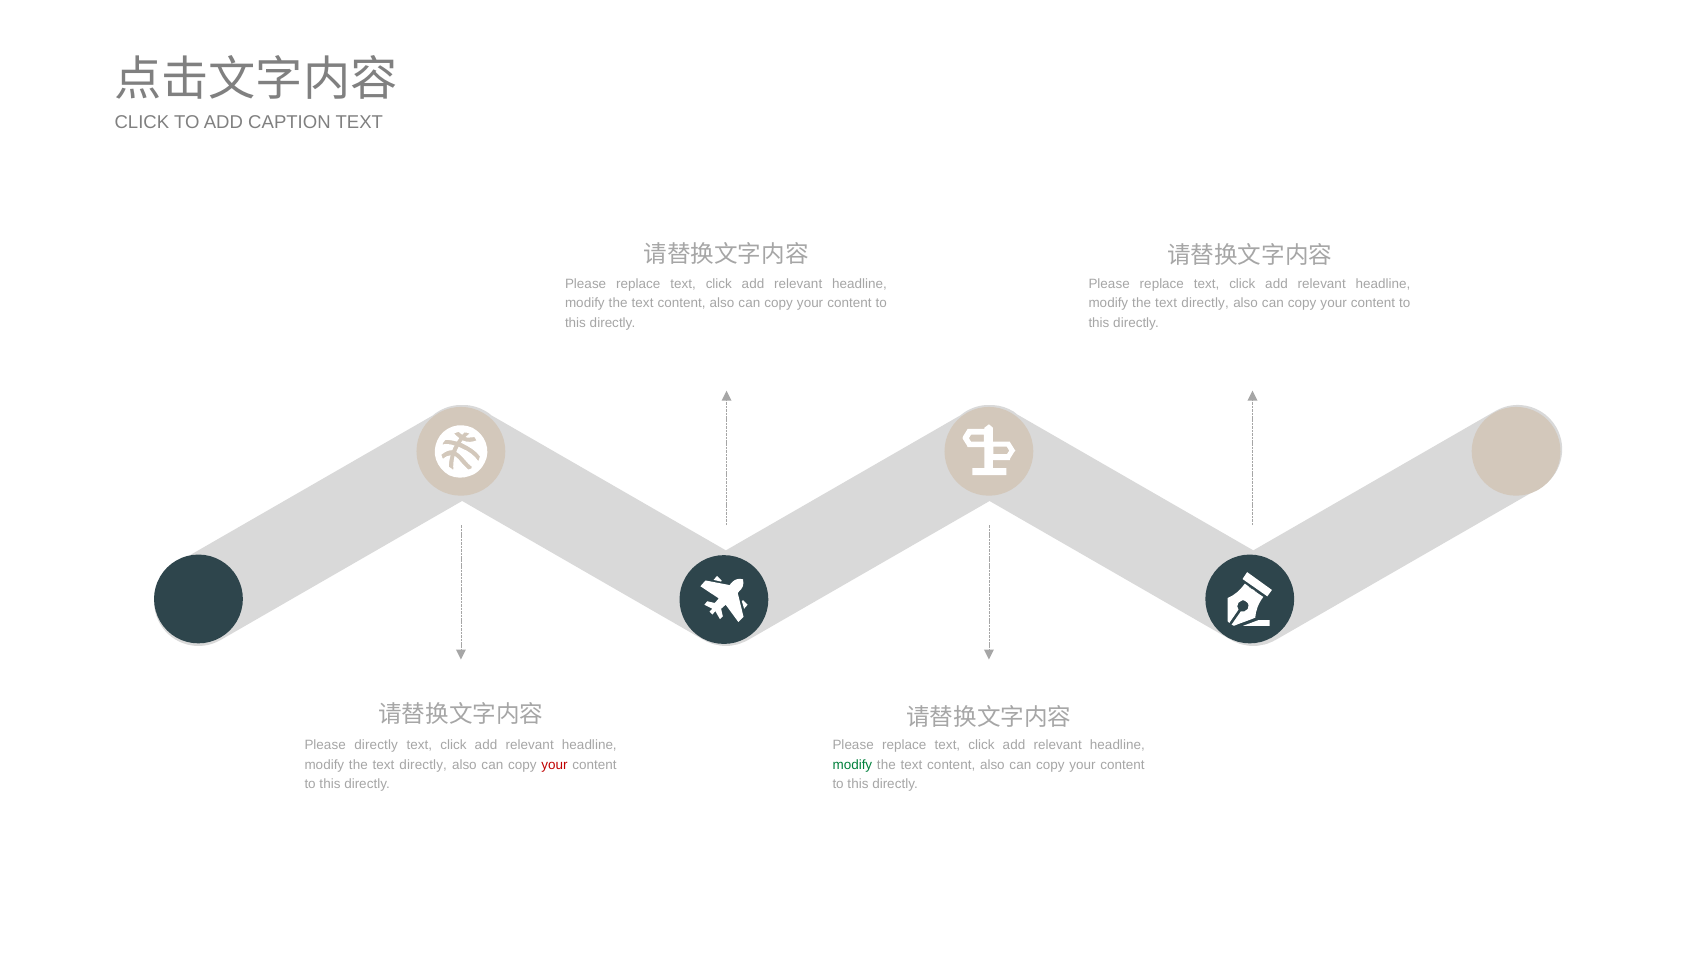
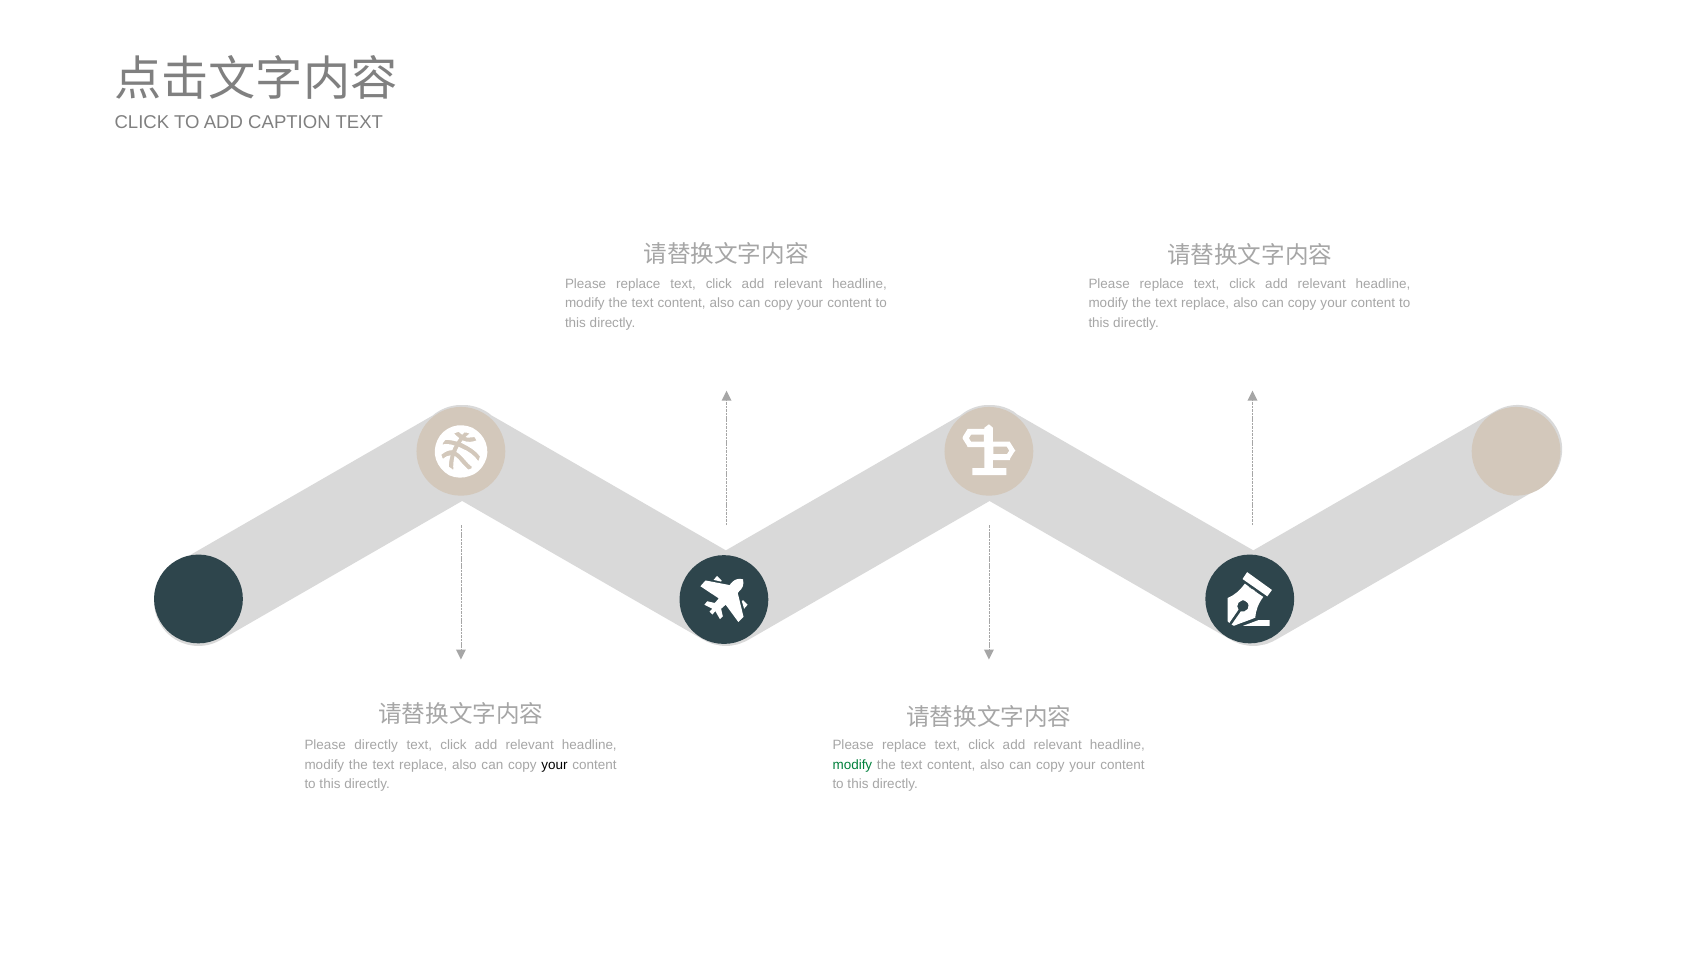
directly at (1205, 303): directly -> replace
directly at (423, 764): directly -> replace
your at (554, 764) colour: red -> black
